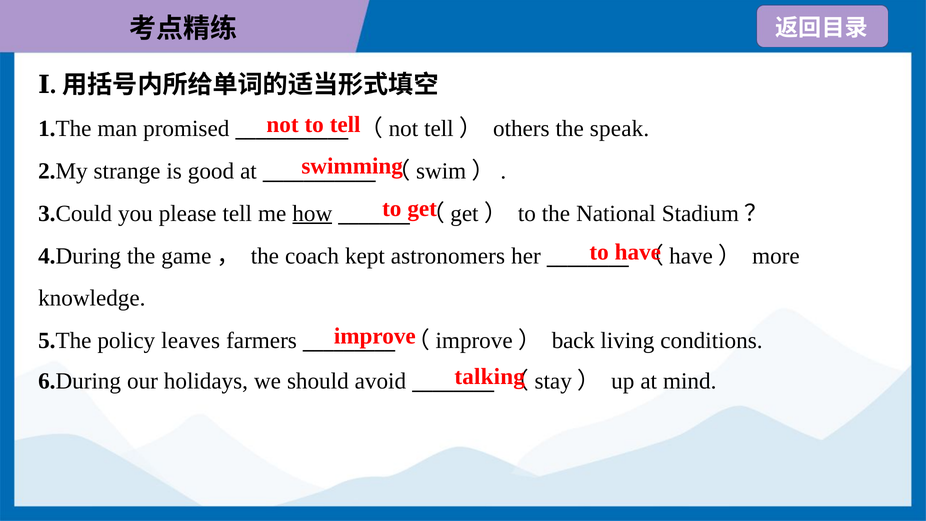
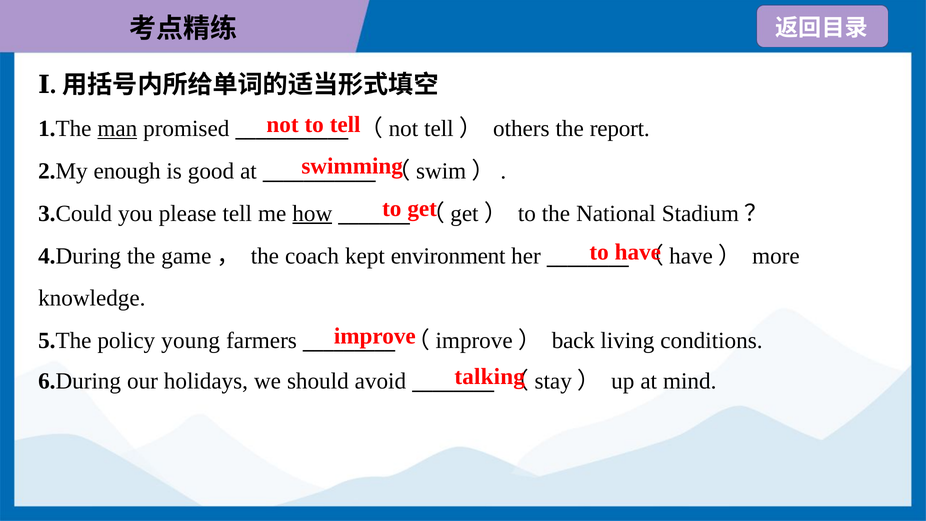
man underline: none -> present
speak: speak -> report
strange: strange -> enough
astronomers: astronomers -> environment
leaves: leaves -> young
